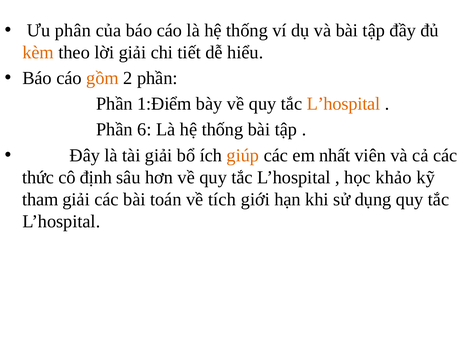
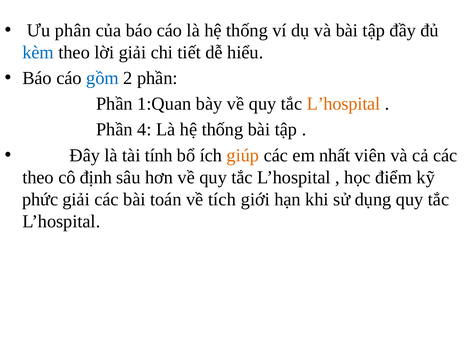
kèm colour: orange -> blue
gồm colour: orange -> blue
1:Điểm: 1:Điểm -> 1:Quan
6: 6 -> 4
tài giải: giải -> tính
thức at (38, 177): thức -> theo
khảo: khảo -> điểm
tham: tham -> phức
